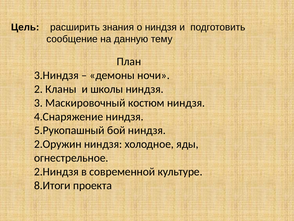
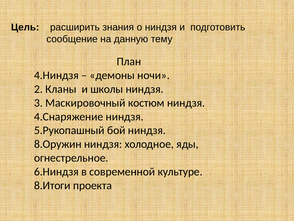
3.Ниндзя: 3.Ниндзя -> 4.Ниндзя
2.Оружин: 2.Оружин -> 8.Оружин
2.Ниндзя: 2.Ниндзя -> 6.Ниндзя
